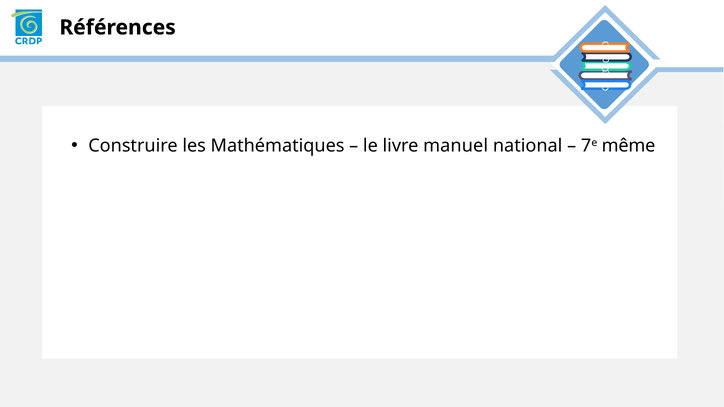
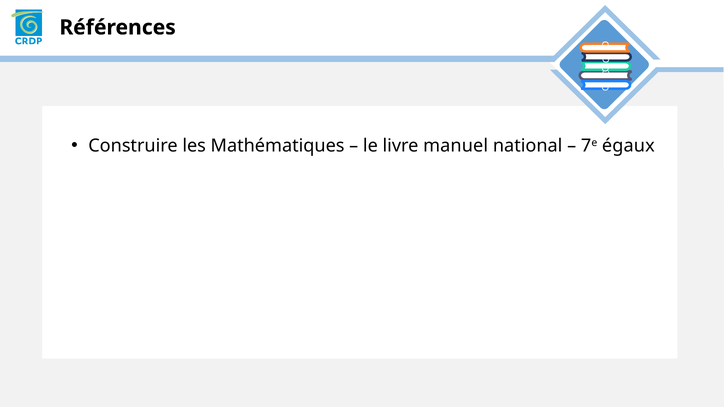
même: même -> égaux
